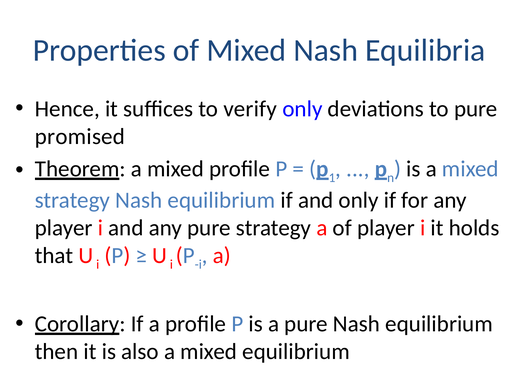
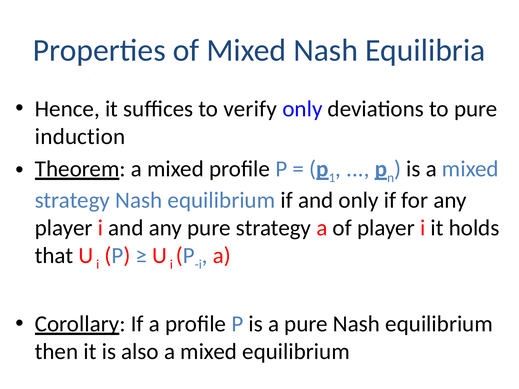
promised: promised -> induction
